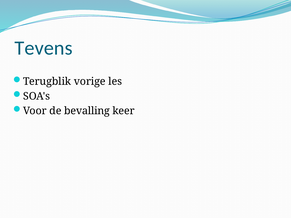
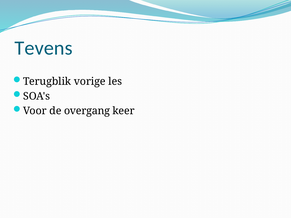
bevalling: bevalling -> overgang
